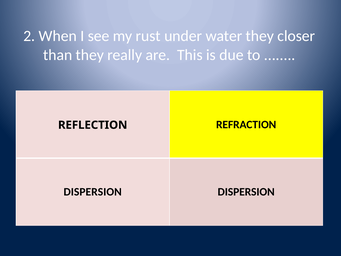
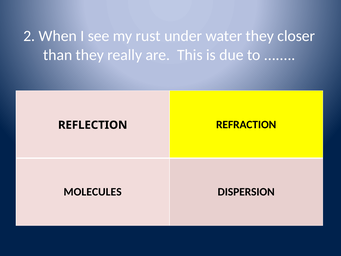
DISPERSION at (93, 192): DISPERSION -> MOLECULES
